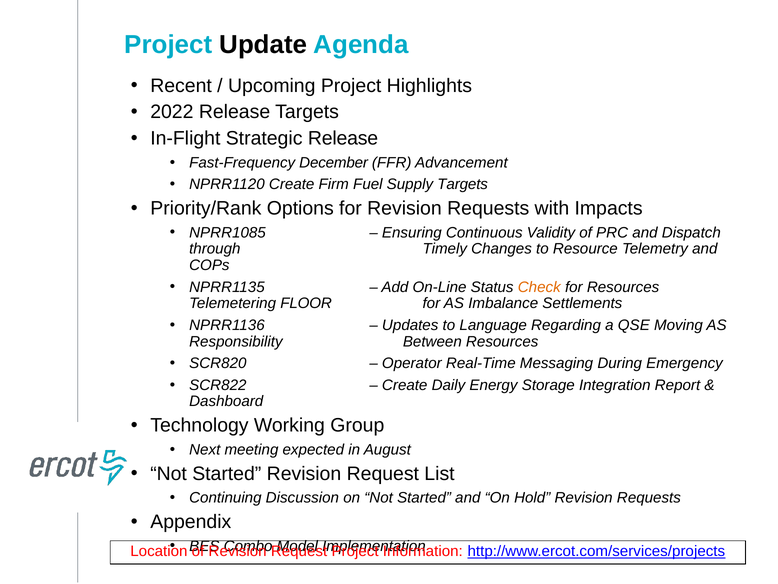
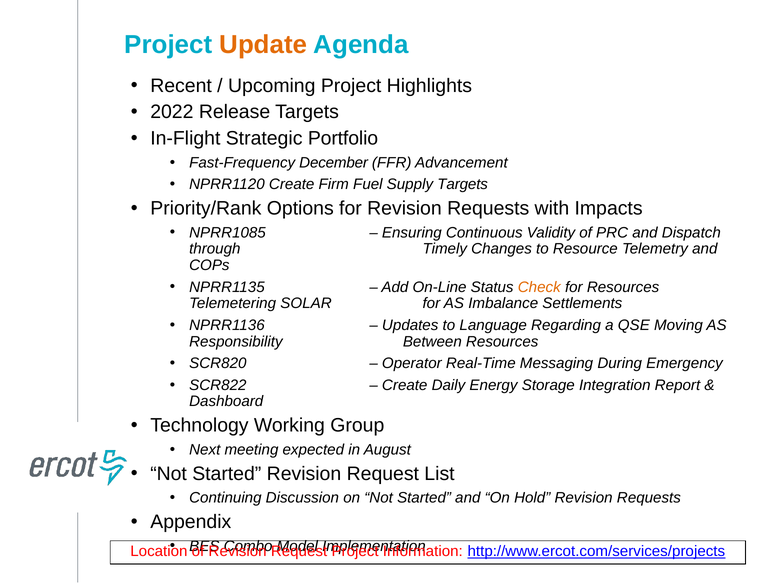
Update colour: black -> orange
Strategic Release: Release -> Portfolio
FLOOR: FLOOR -> SOLAR
